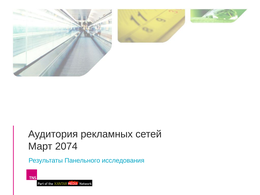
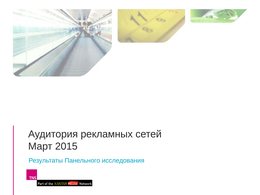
2074: 2074 -> 2015
